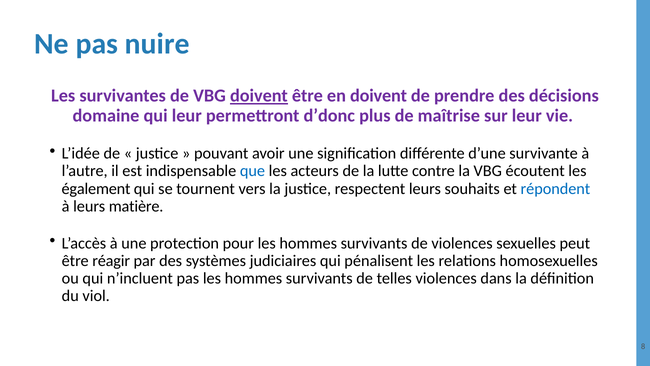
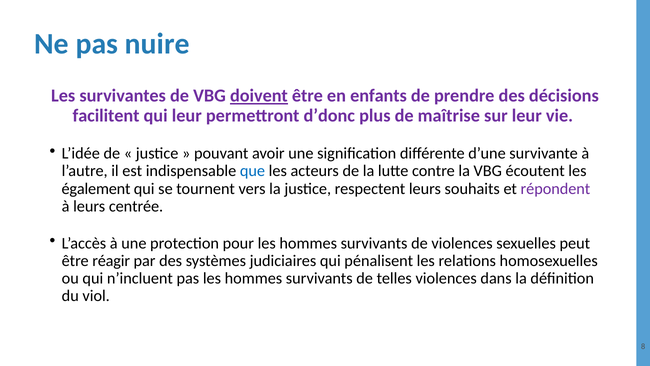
en doivent: doivent -> enfants
domaine: domaine -> facilitent
répondent colour: blue -> purple
matière: matière -> centrée
